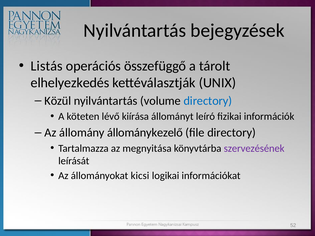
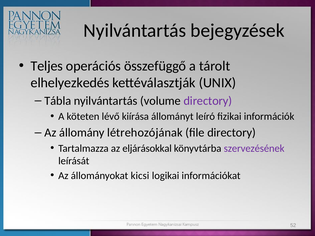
Listás: Listás -> Teljes
Közül: Közül -> Tábla
directory at (208, 101) colour: blue -> purple
állománykezelő: állománykezelő -> létrehozójának
megnyitása: megnyitása -> eljárásokkal
